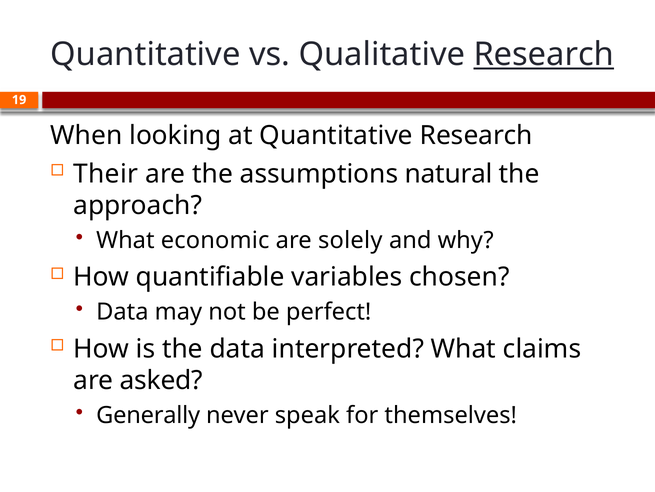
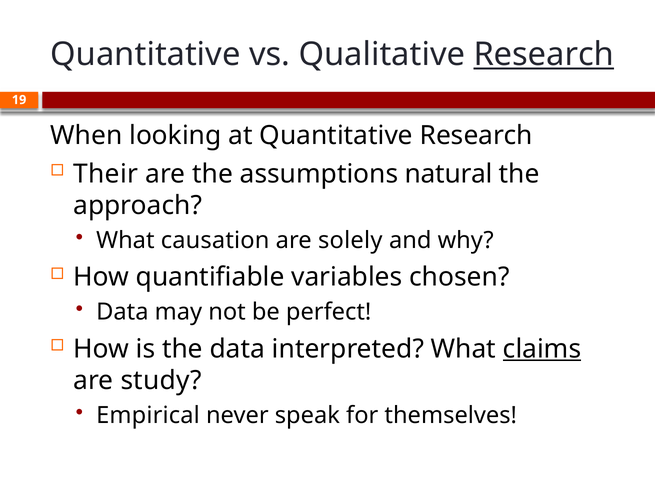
economic: economic -> causation
claims underline: none -> present
asked: asked -> study
Generally: Generally -> Empirical
